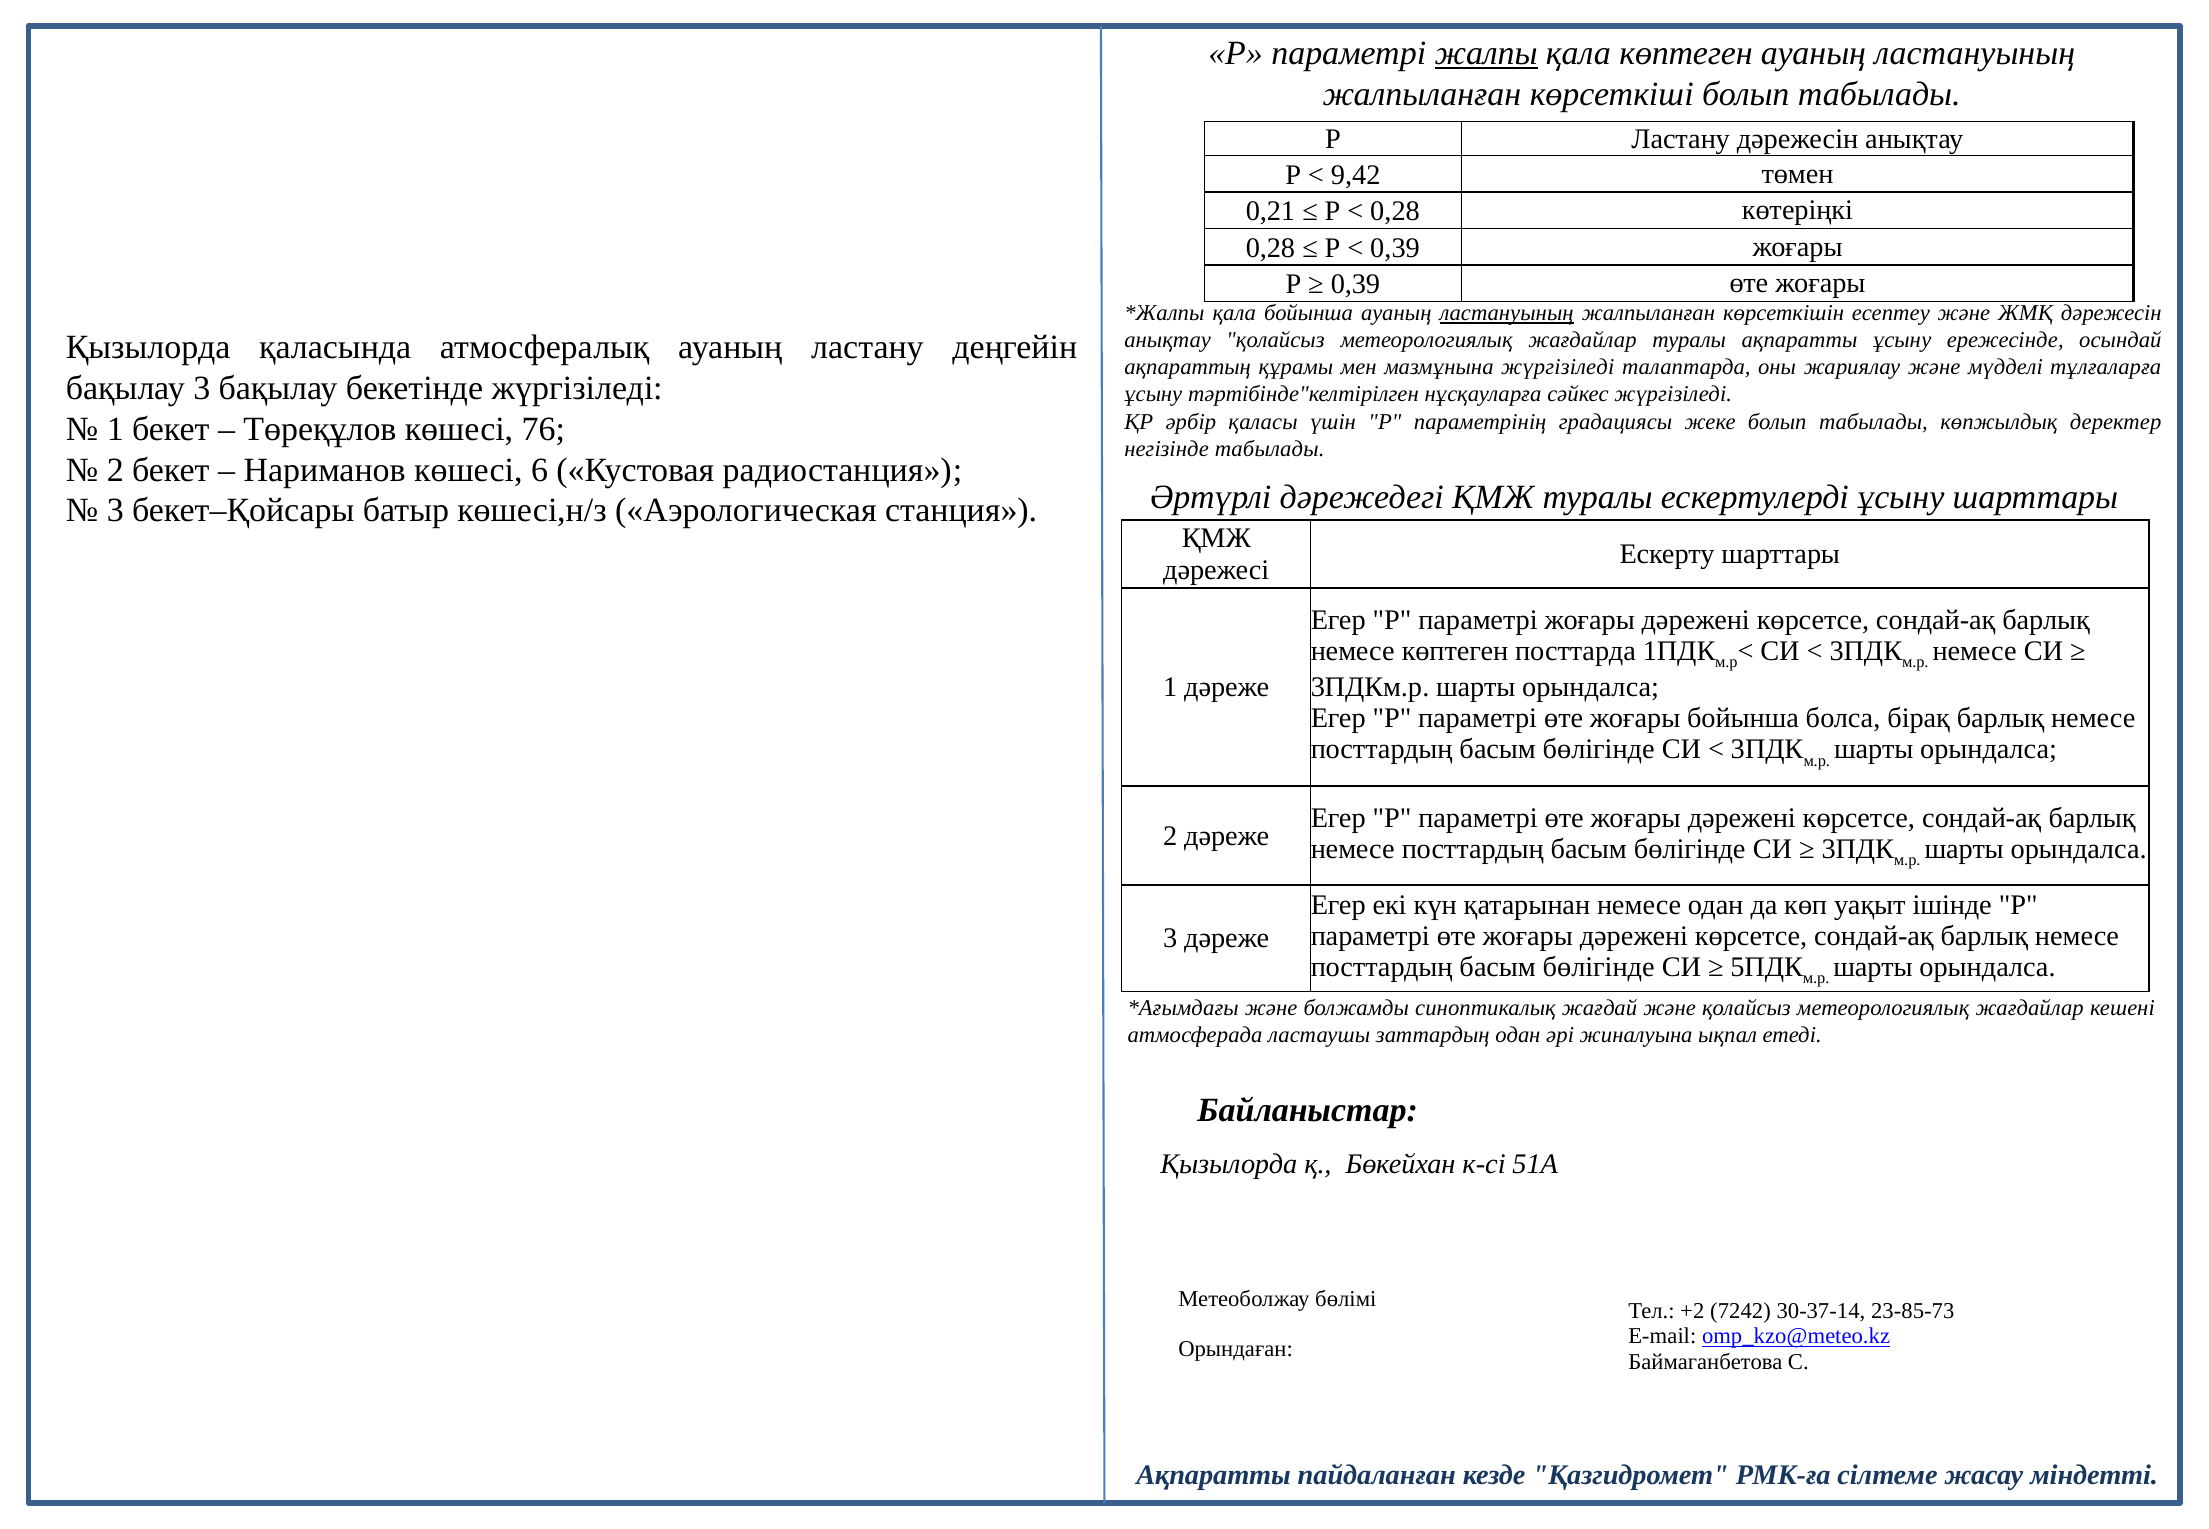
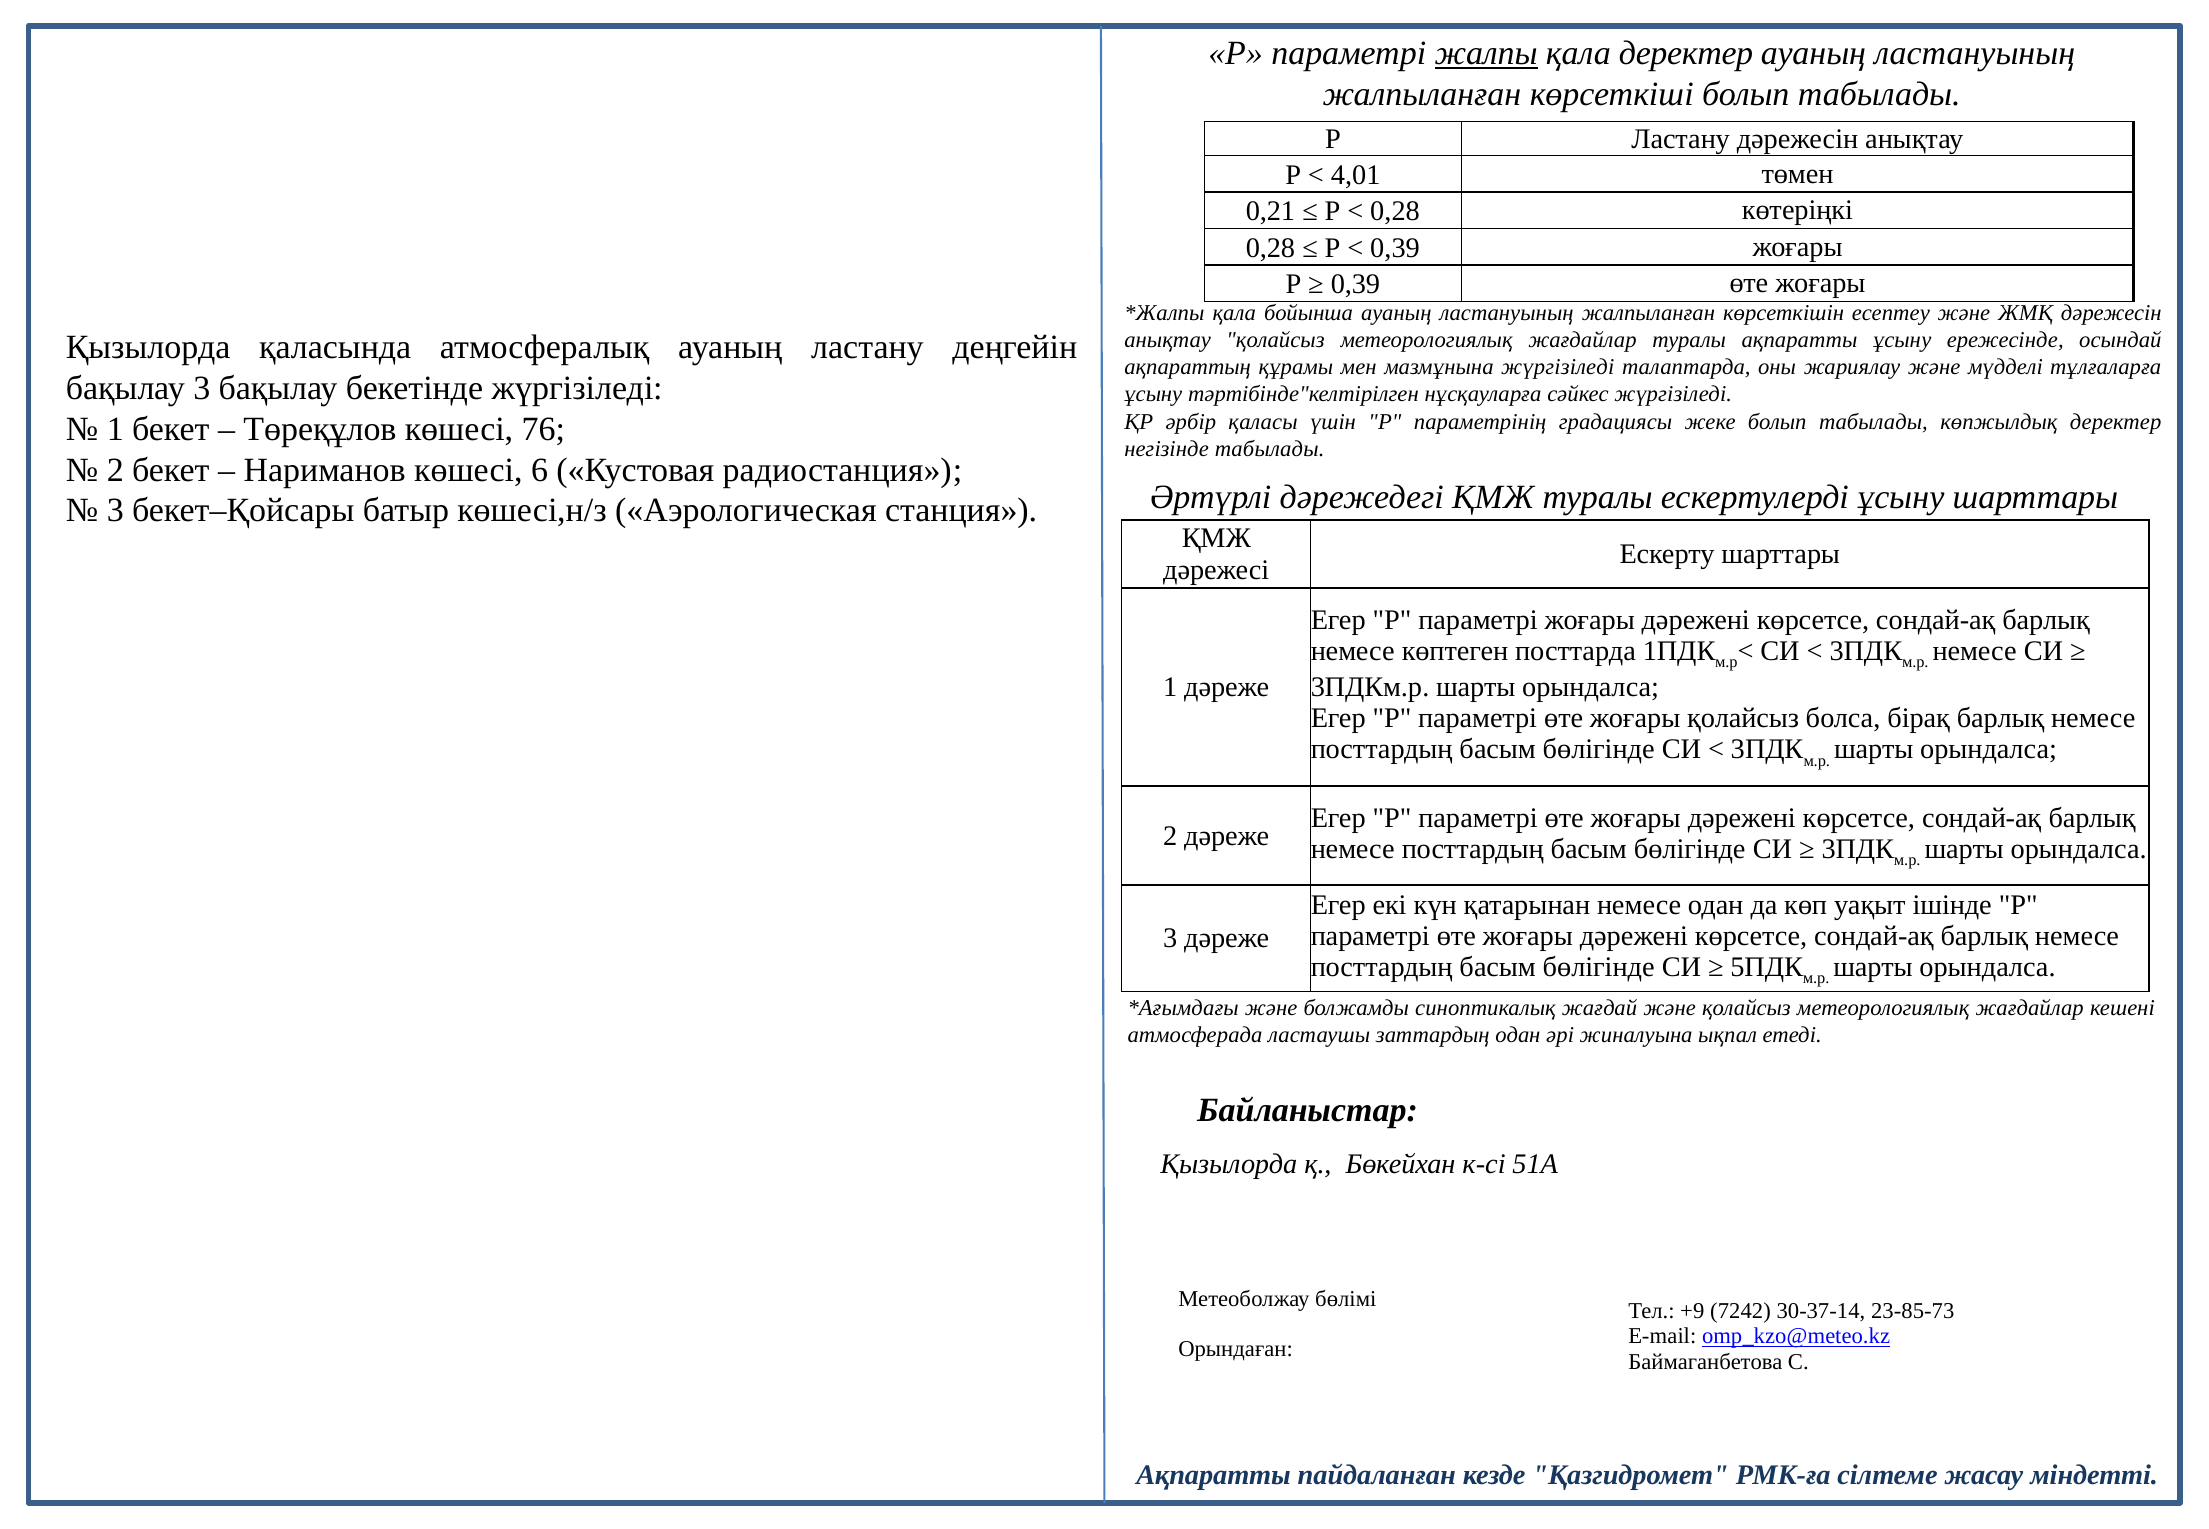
қала көптеген: көптеген -> деректер
9,42: 9,42 -> 4,01
ластануының at (1507, 313) underline: present -> none
жоғары бойынша: бойынша -> қолайсыз
+2: +2 -> +9
